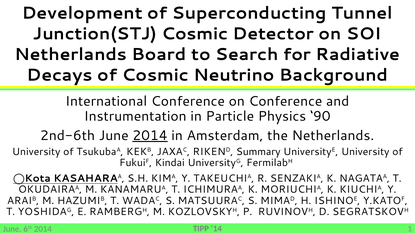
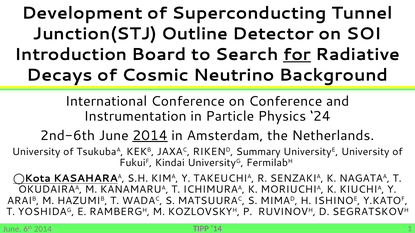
Junction(STJ Cosmic: Cosmic -> Outline
Netherlands at (71, 55): Netherlands -> Introduction
for underline: none -> present
90: 90 -> 24
